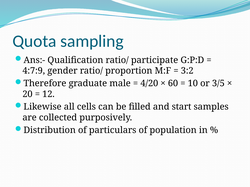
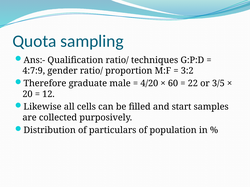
participate: participate -> techniques
10: 10 -> 22
